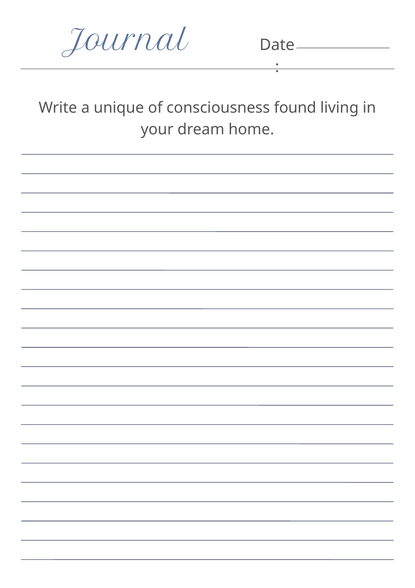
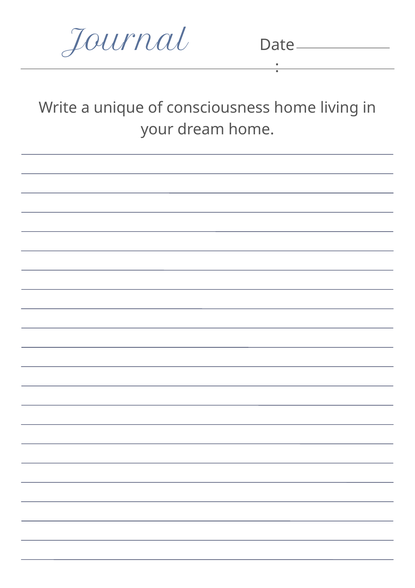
consciousness found: found -> home
